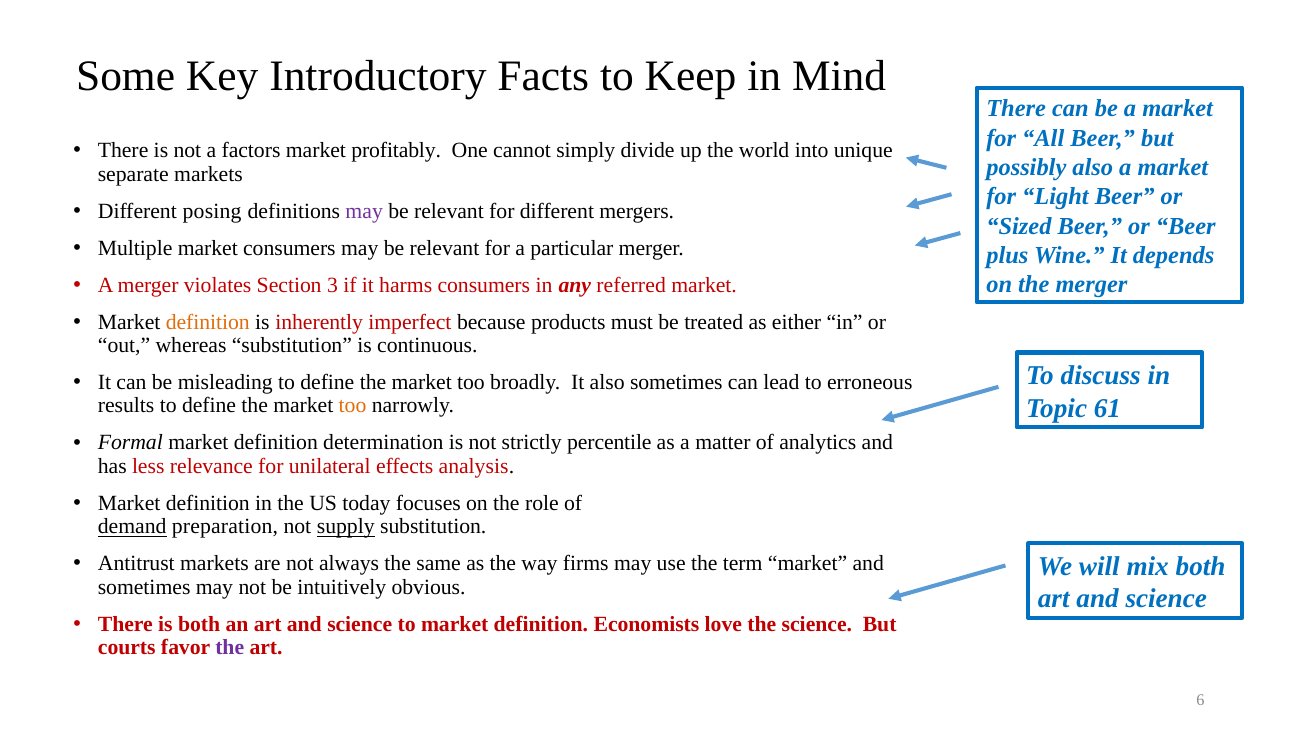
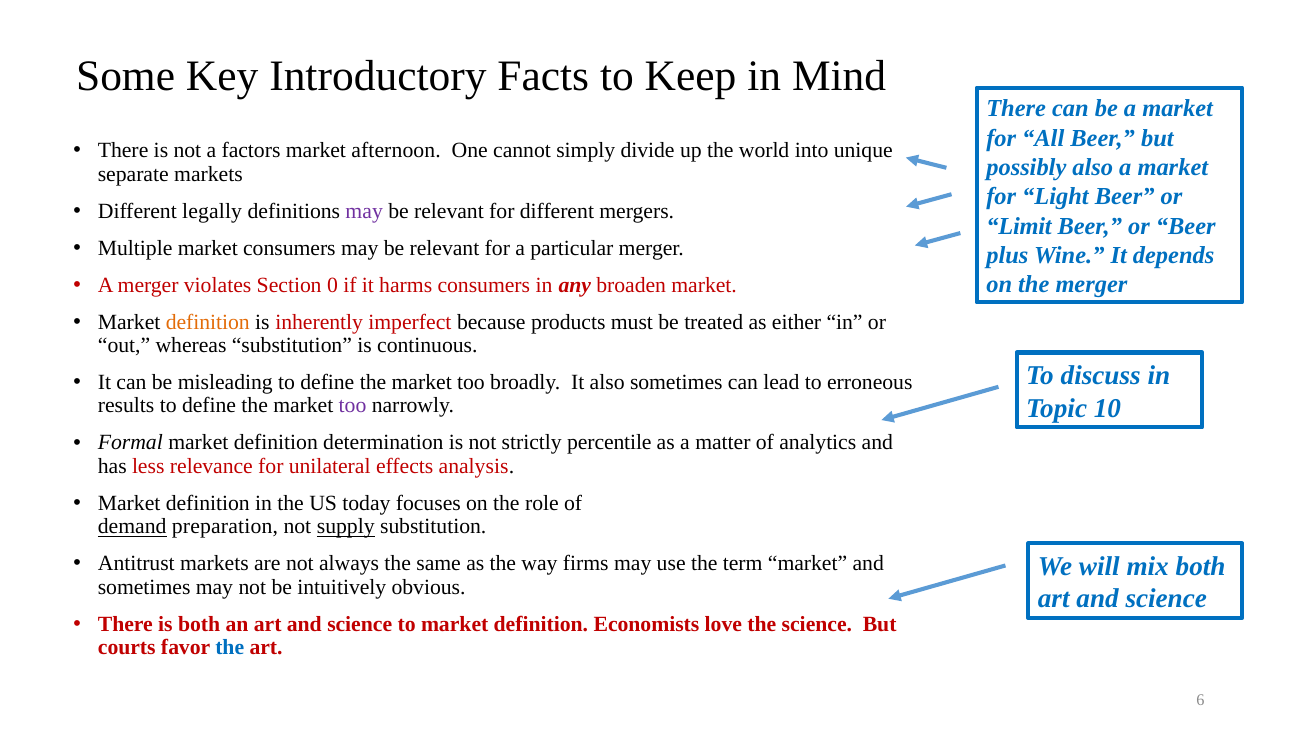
profitably: profitably -> afternoon
posing: posing -> legally
Sized: Sized -> Limit
3: 3 -> 0
referred: referred -> broaden
61: 61 -> 10
too at (353, 406) colour: orange -> purple
the at (230, 648) colour: purple -> blue
